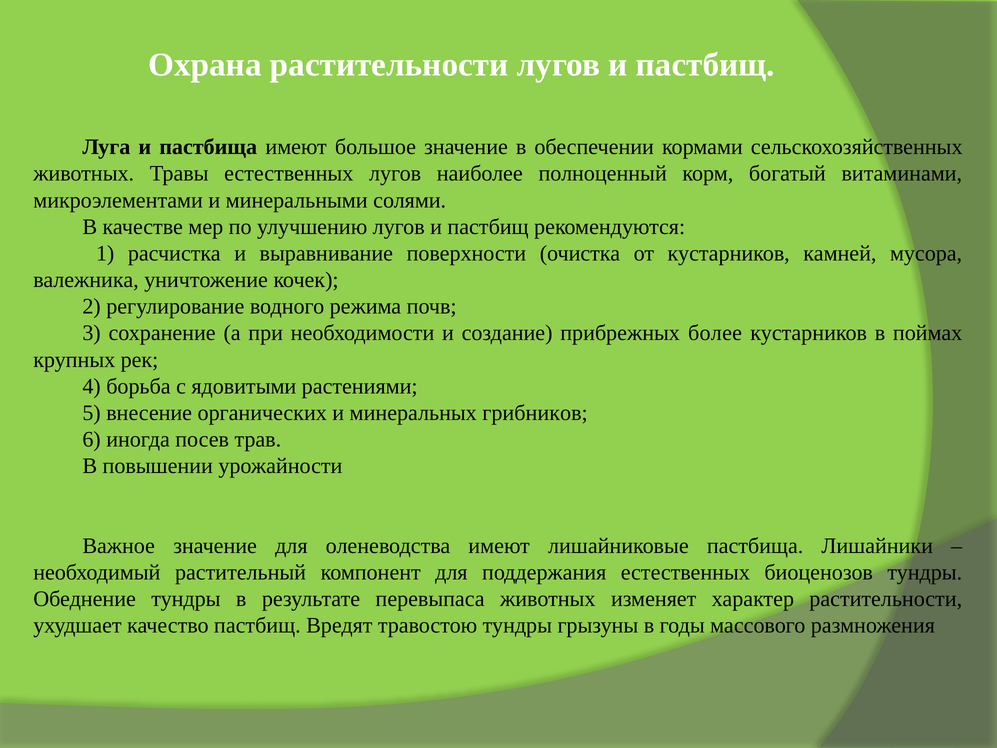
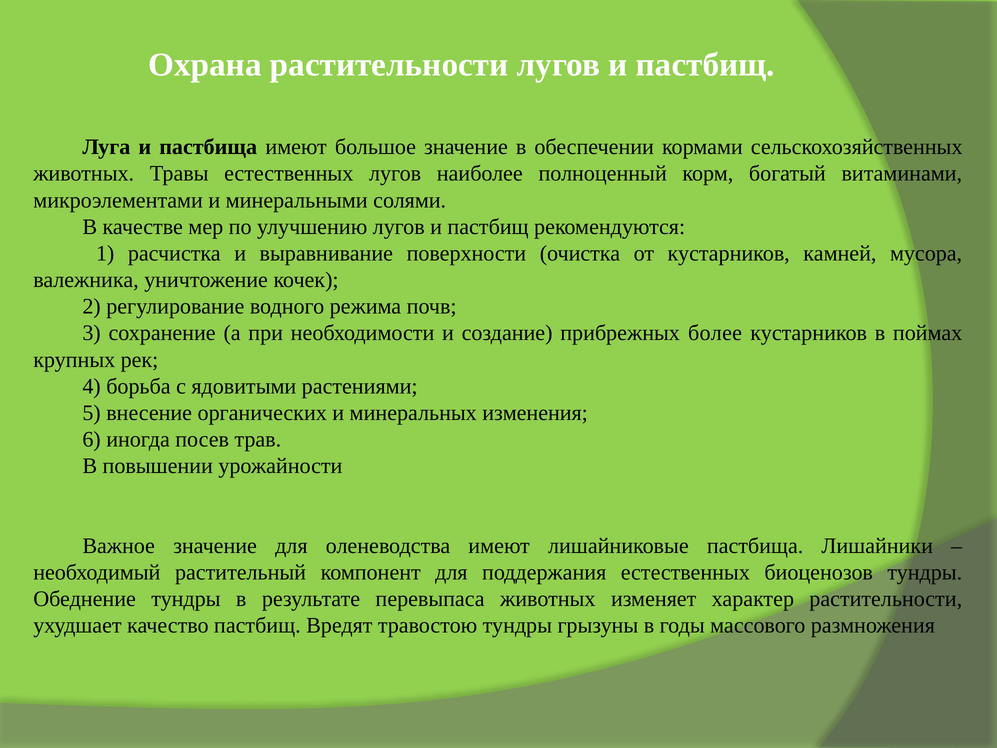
грибников: грибников -> изменения
